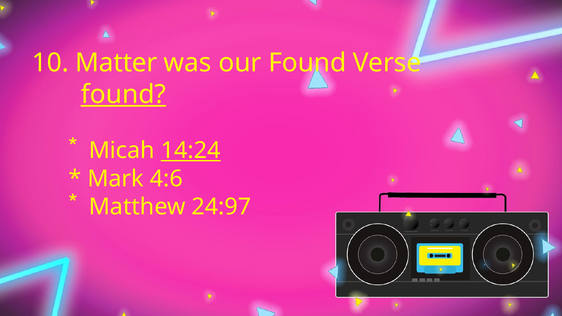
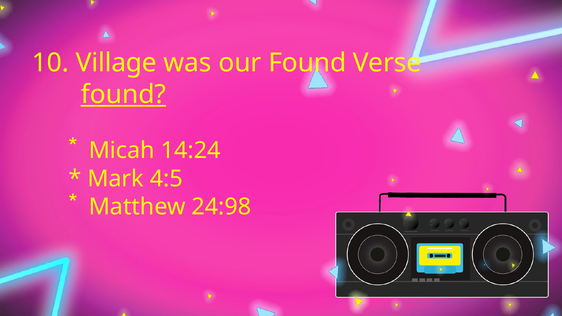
Matter: Matter -> Village
14:24 underline: present -> none
4:6: 4:6 -> 4:5
24:97: 24:97 -> 24:98
